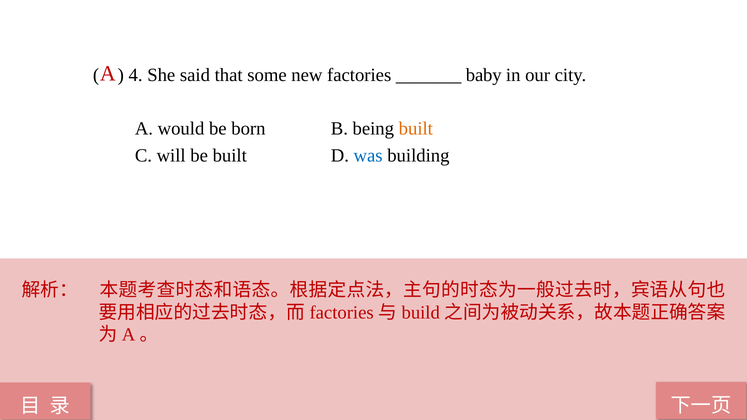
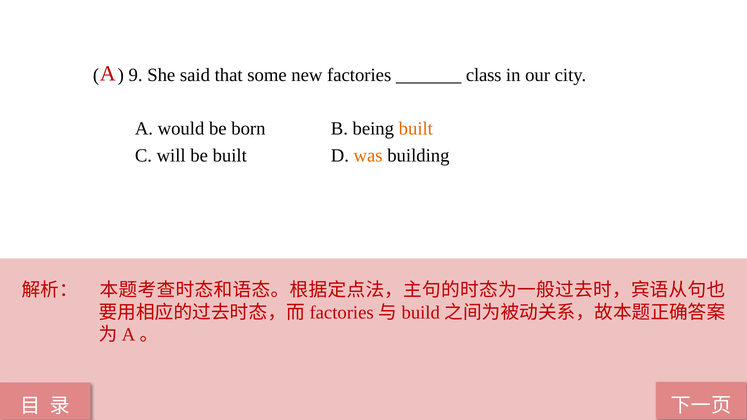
4: 4 -> 9
baby: baby -> class
was colour: blue -> orange
